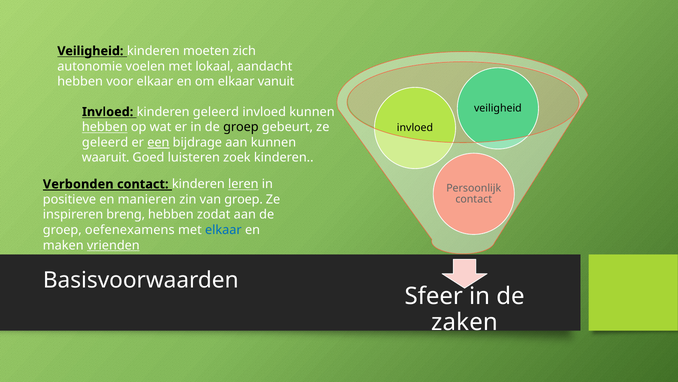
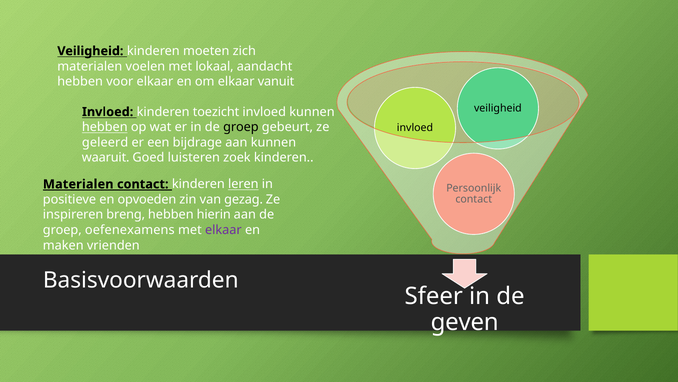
autonomie at (90, 66): autonomie -> materialen
kinderen geleerd: geleerd -> toezicht
een underline: present -> none
Verbonden at (78, 184): Verbonden -> Materialen
manieren: manieren -> opvoeden
van groep: groep -> gezag
zodat: zodat -> hierin
elkaar at (223, 230) colour: blue -> purple
vrienden underline: present -> none
zaken: zaken -> geven
